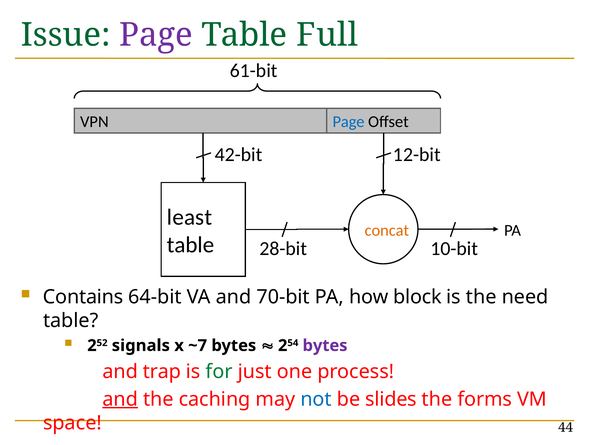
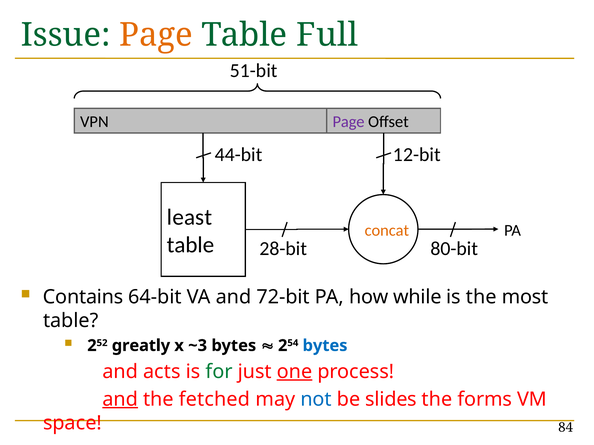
Page at (156, 35) colour: purple -> orange
61-bit: 61-bit -> 51-bit
Page at (349, 122) colour: blue -> purple
42-bit: 42-bit -> 44-bit
10-bit: 10-bit -> 80-bit
70-bit: 70-bit -> 72-bit
block: block -> while
need: need -> most
signals: signals -> greatly
~7: ~7 -> ~3
bytes at (325, 346) colour: purple -> blue
trap: trap -> acts
one underline: none -> present
caching: caching -> fetched
44: 44 -> 84
